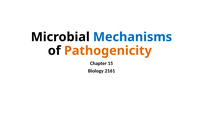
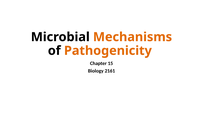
Mechanisms colour: blue -> orange
